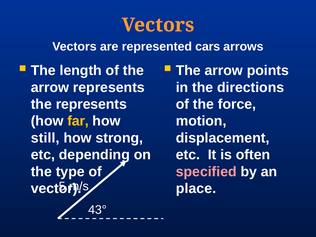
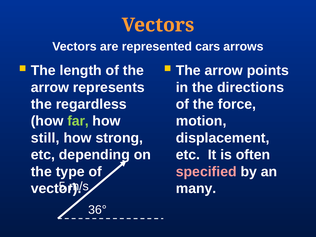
the represents: represents -> regardless
far colour: yellow -> light green
place: place -> many
43°: 43° -> 36°
